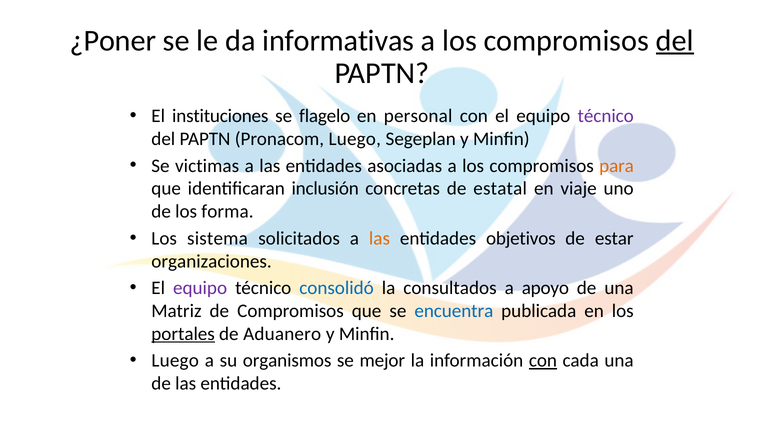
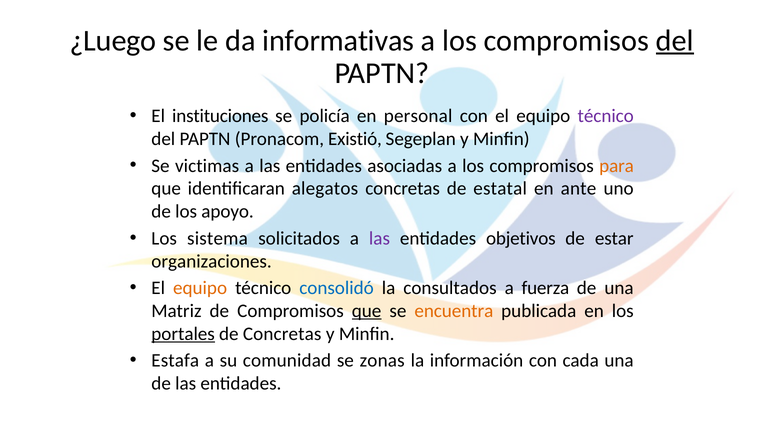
¿Poner: ¿Poner -> ¿Luego
flagelo: flagelo -> policía
Pronacom Luego: Luego -> Existió
inclusión: inclusión -> alegatos
viaje: viaje -> ante
forma: forma -> apoyo
las at (379, 238) colour: orange -> purple
equipo at (200, 288) colour: purple -> orange
apoyo: apoyo -> fuerza
que at (367, 311) underline: none -> present
encuentra colour: blue -> orange
de Aduanero: Aduanero -> Concretas
Luego at (175, 360): Luego -> Estafa
organismos: organismos -> comunidad
mejor: mejor -> zonas
con at (543, 360) underline: present -> none
